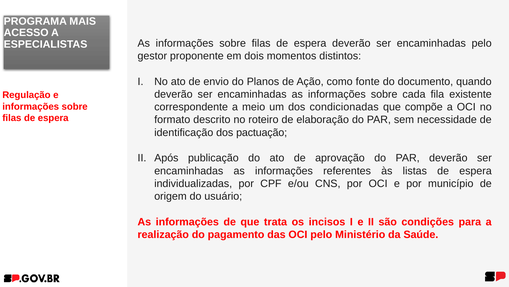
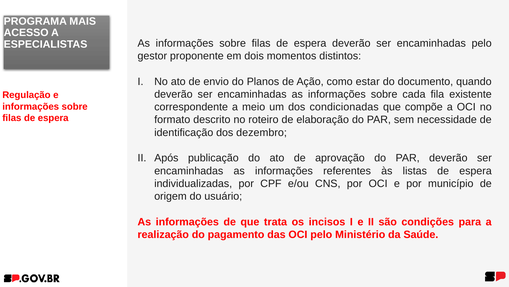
fonte: fonte -> estar
pactuação: pactuação -> dezembro
